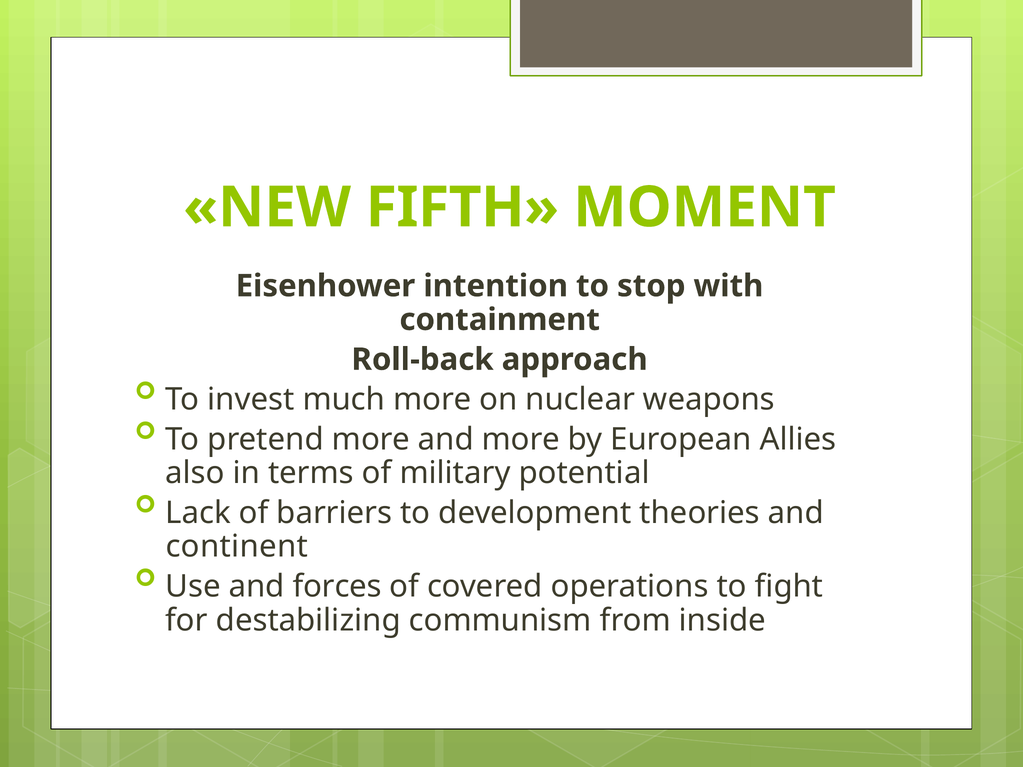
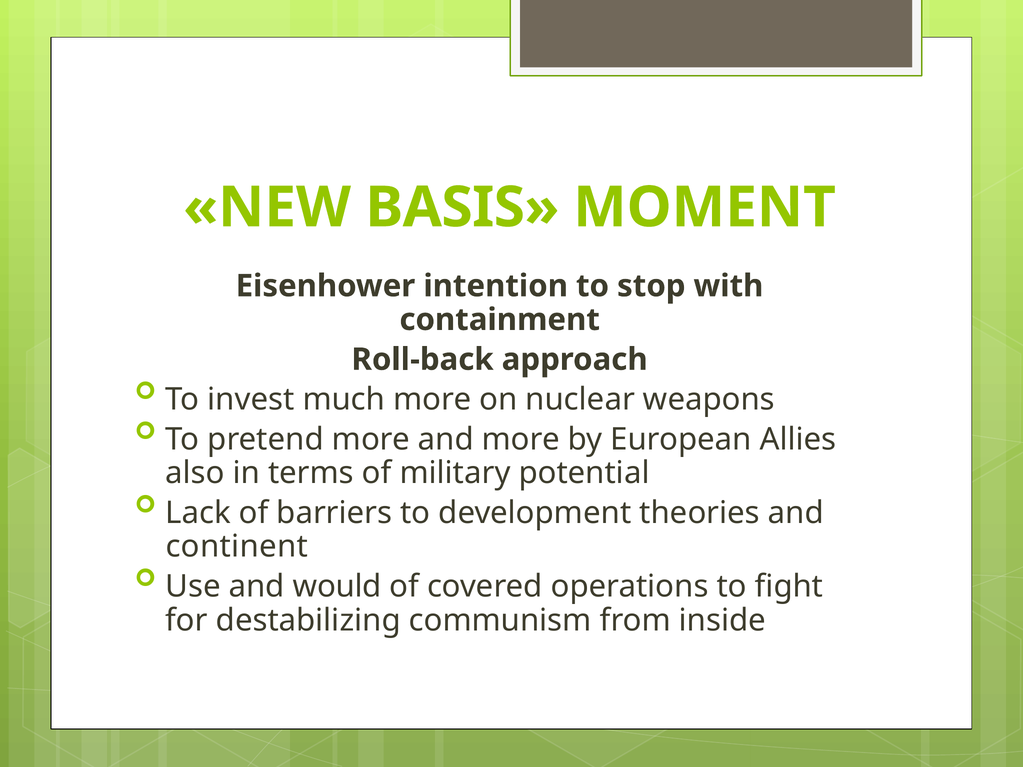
FIFTH: FIFTH -> BASIS
forces: forces -> would
